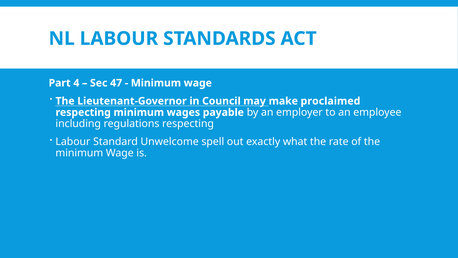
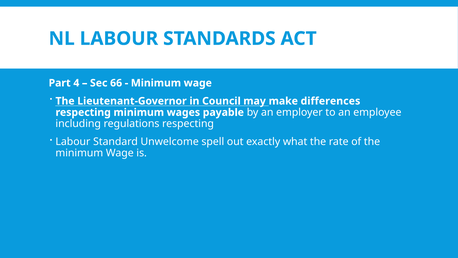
47: 47 -> 66
proclaimed: proclaimed -> differences
